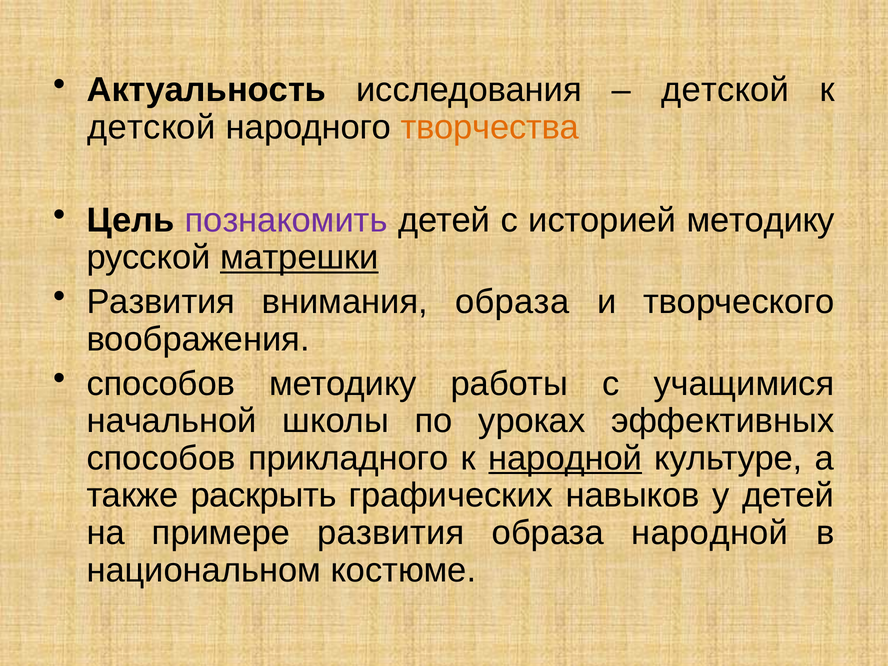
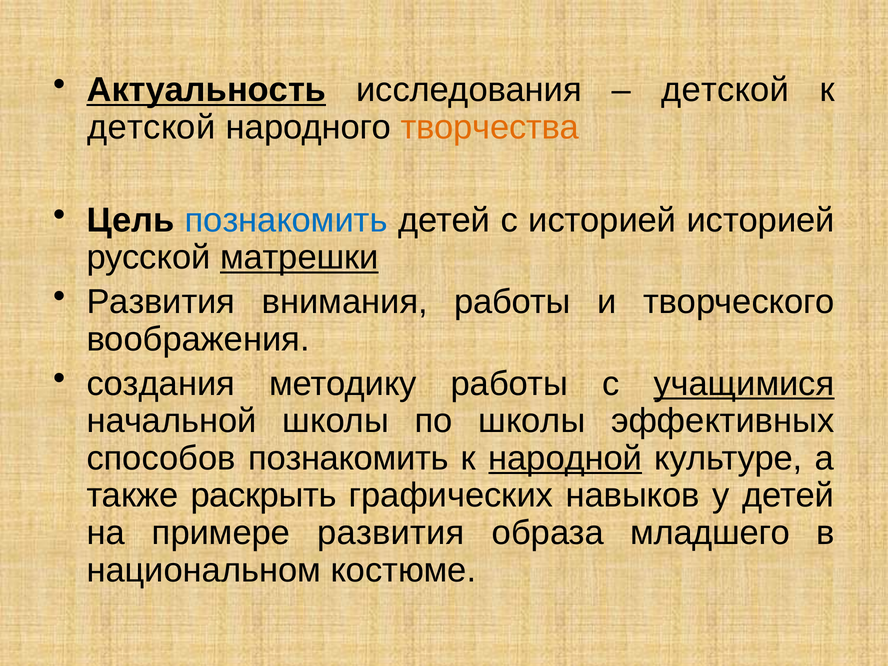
Актуальность underline: none -> present
познакомить at (286, 220) colour: purple -> blue
историей методику: методику -> историей
внимания образа: образа -> работы
способов at (161, 384): способов -> создания
учащимися underline: none -> present
по уроках: уроках -> школы
способов прикладного: прикладного -> познакомить
образа народной: народной -> младшего
